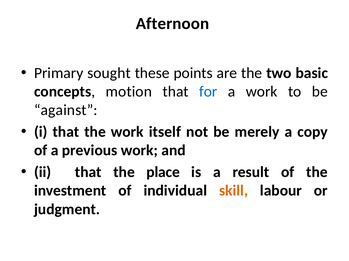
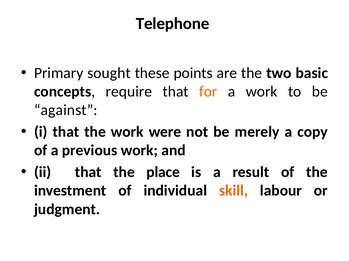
Afternoon: Afternoon -> Telephone
motion: motion -> require
for colour: blue -> orange
itself: itself -> were
